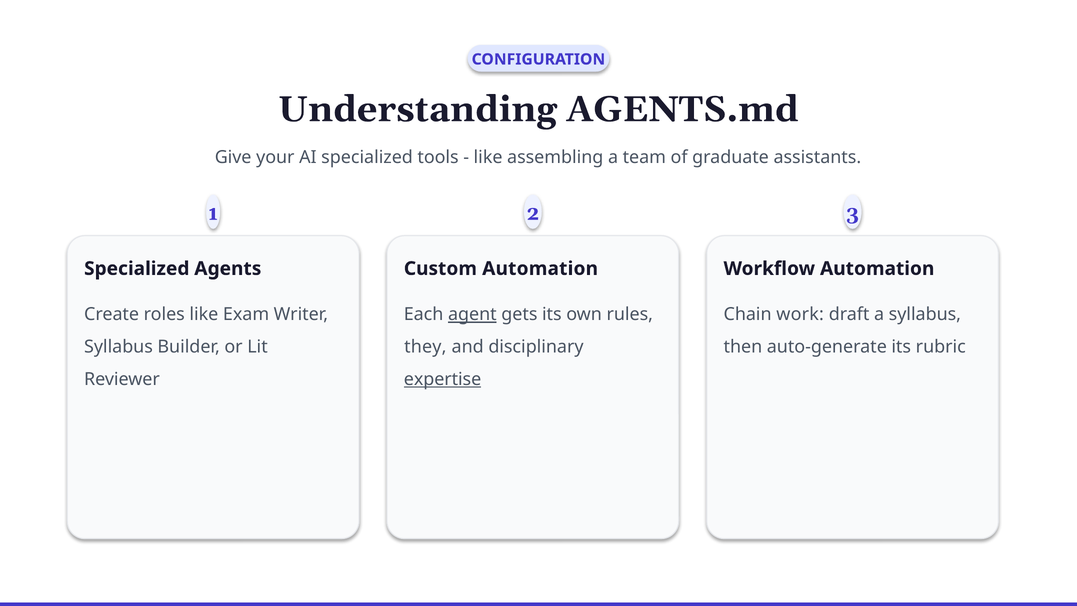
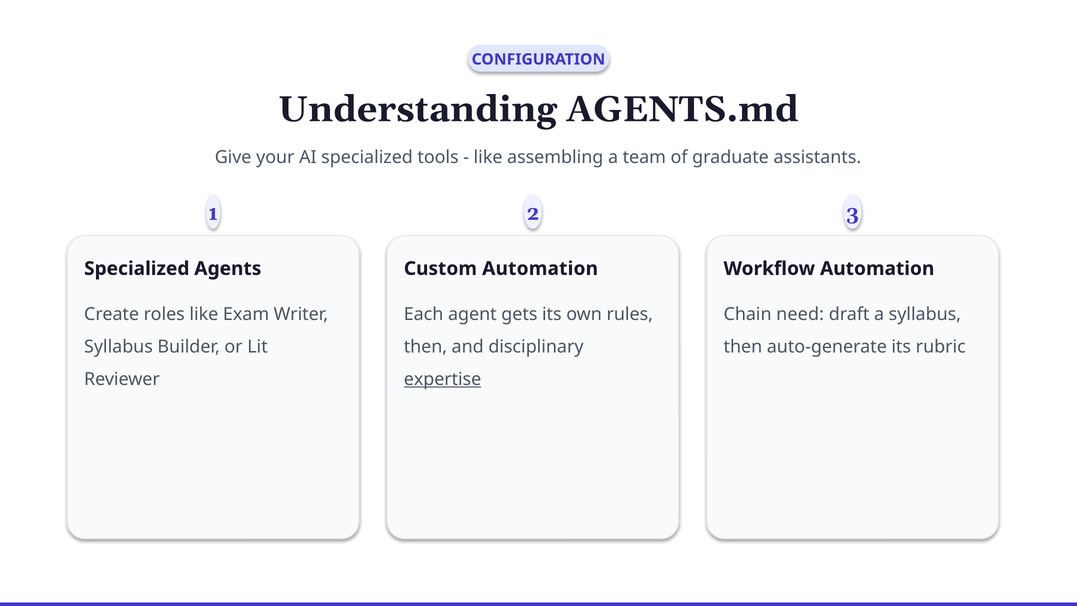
agent underline: present -> none
work: work -> need
they at (425, 347): they -> then
